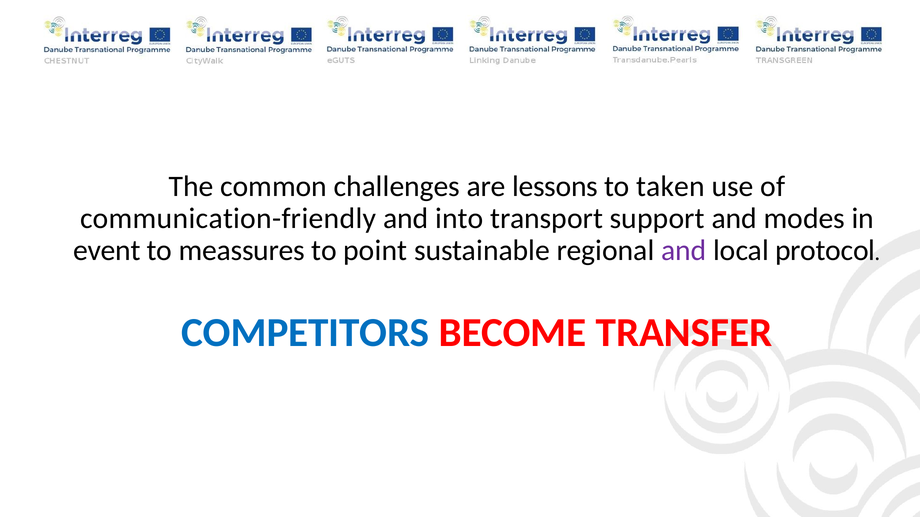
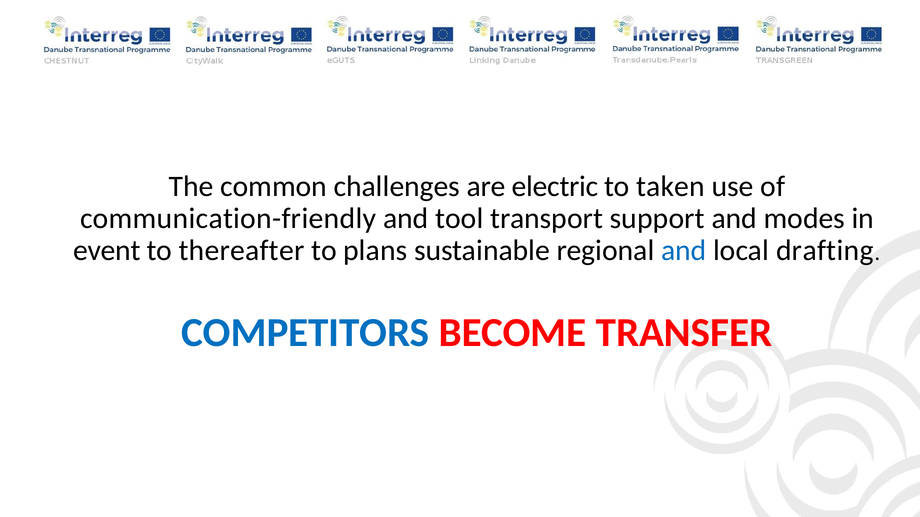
lessons: lessons -> electric
into: into -> tool
meassures: meassures -> thereafter
point: point -> plans
and at (684, 251) colour: purple -> blue
protocol: protocol -> drafting
